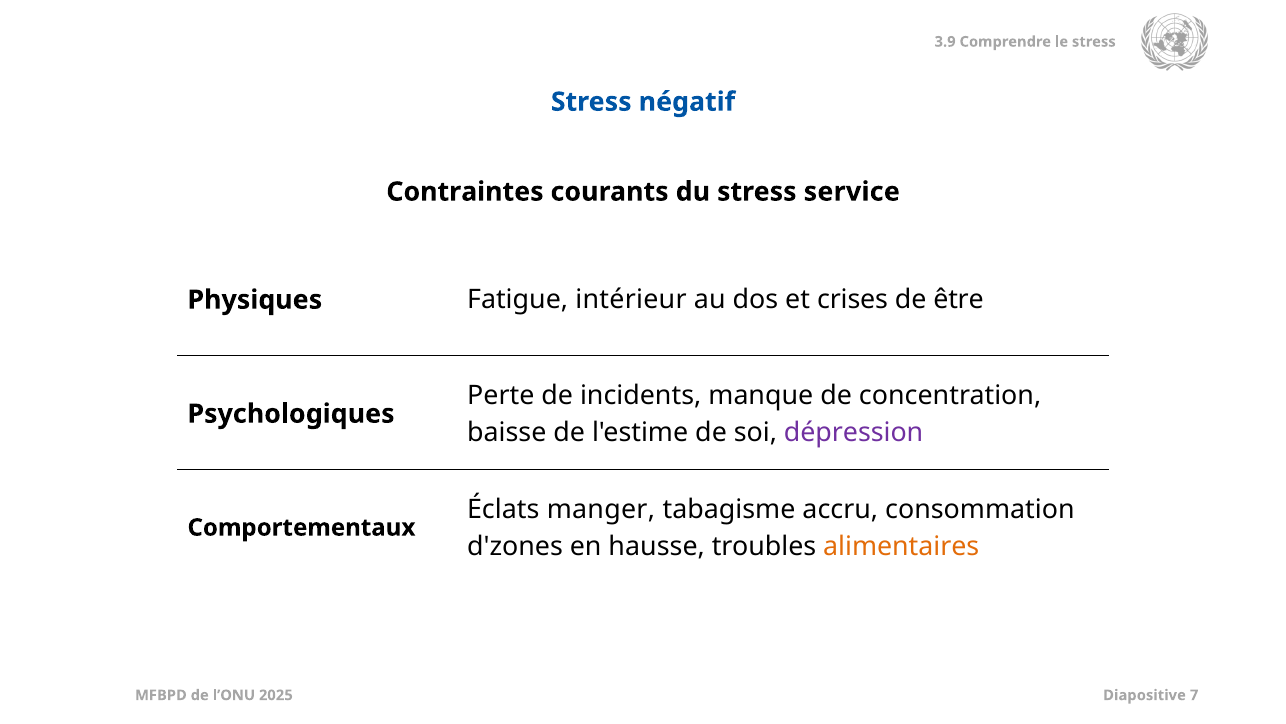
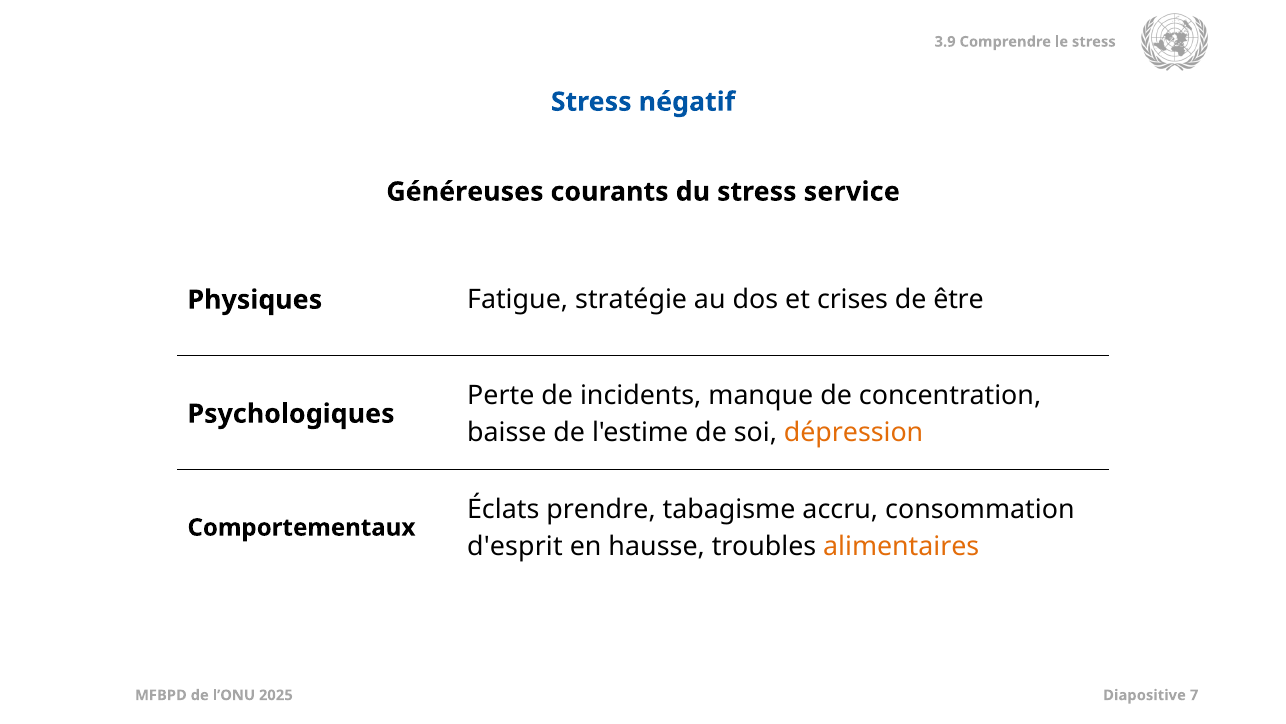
Contraintes: Contraintes -> Généreuses
intérieur: intérieur -> stratégie
dépression colour: purple -> orange
manger: manger -> prendre
d'zones: d'zones -> d'esprit
